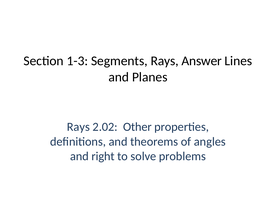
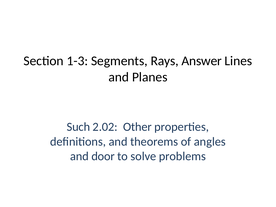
Rays at (78, 127): Rays -> Such
right: right -> door
